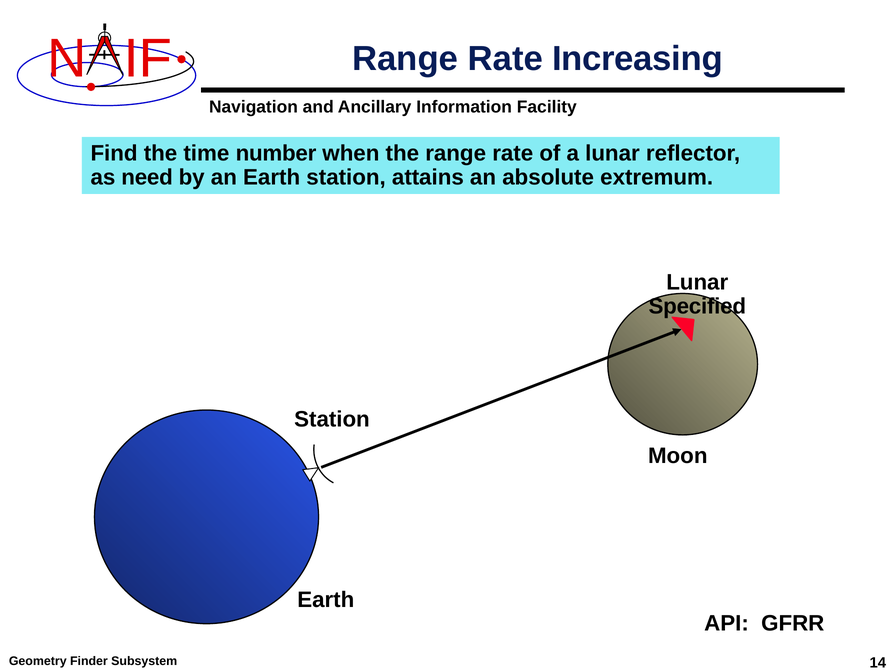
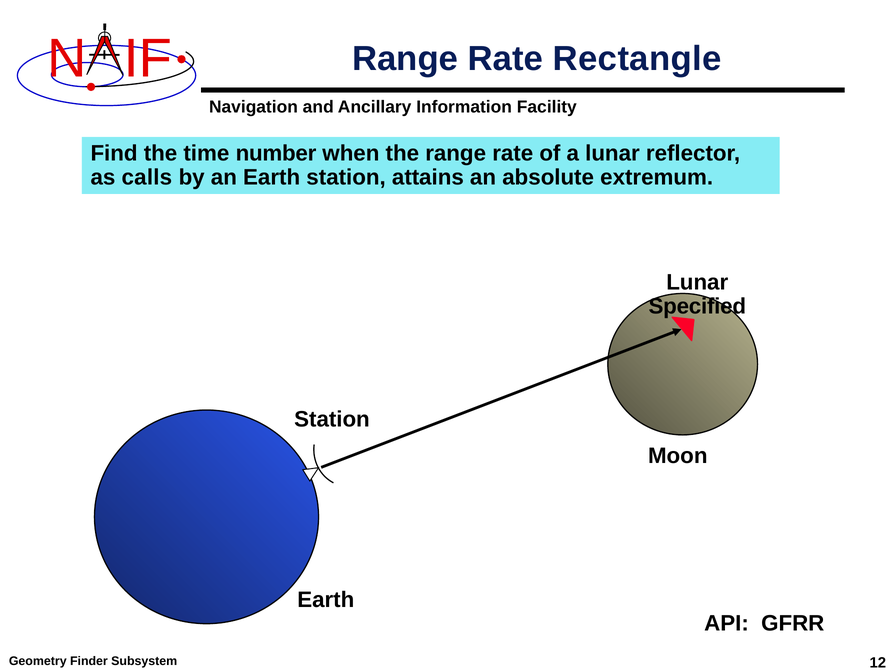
Increasing: Increasing -> Rectangle
need: need -> calls
14: 14 -> 12
